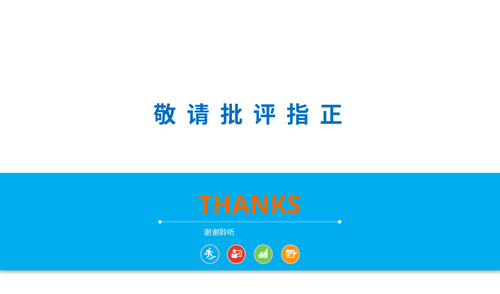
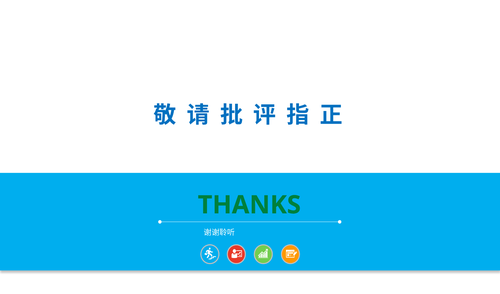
THANKS colour: orange -> green
